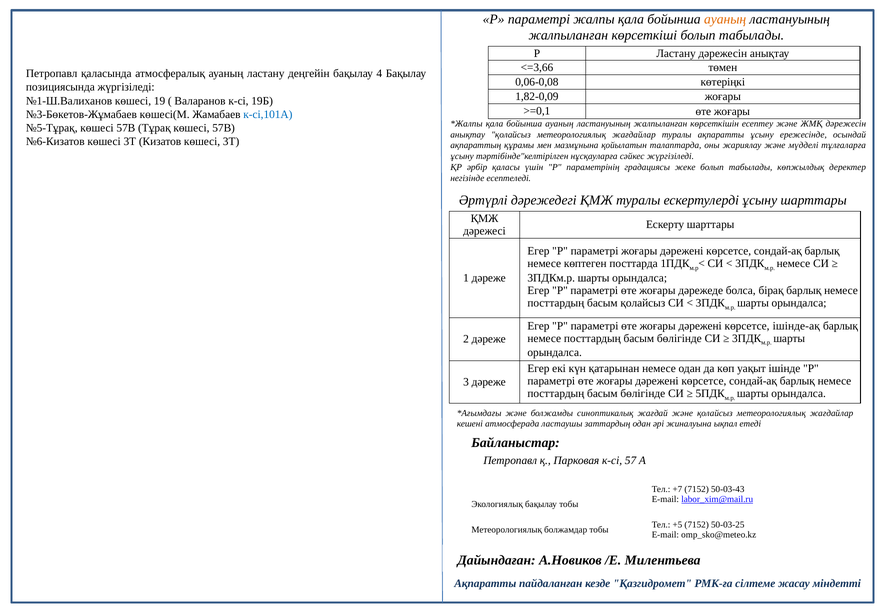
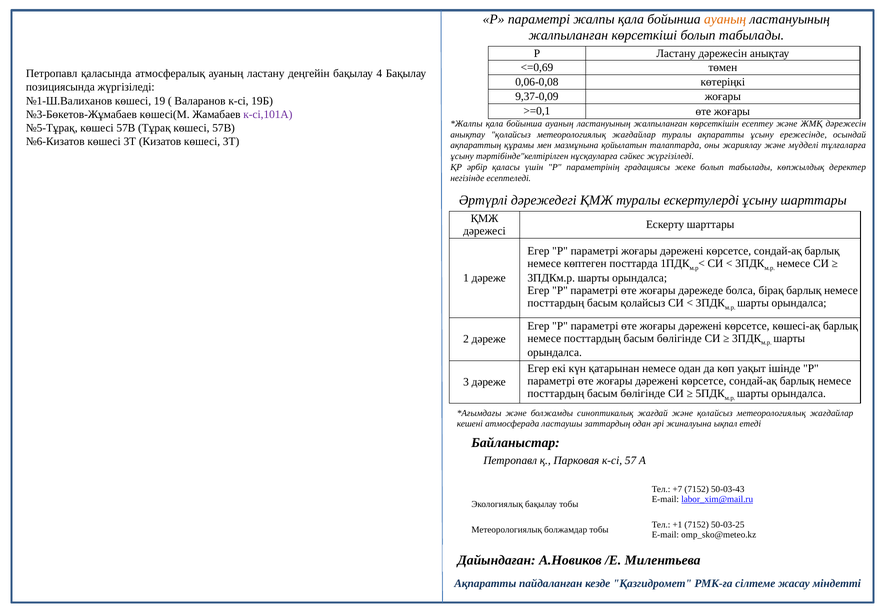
<=3,66: <=3,66 -> <=0,69
1,82-0,09: 1,82-0,09 -> 9,37-0,09
к-сі,101А colour: blue -> purple
ішінде-ақ: ішінде-ақ -> көшесі-ақ
+5: +5 -> +1
